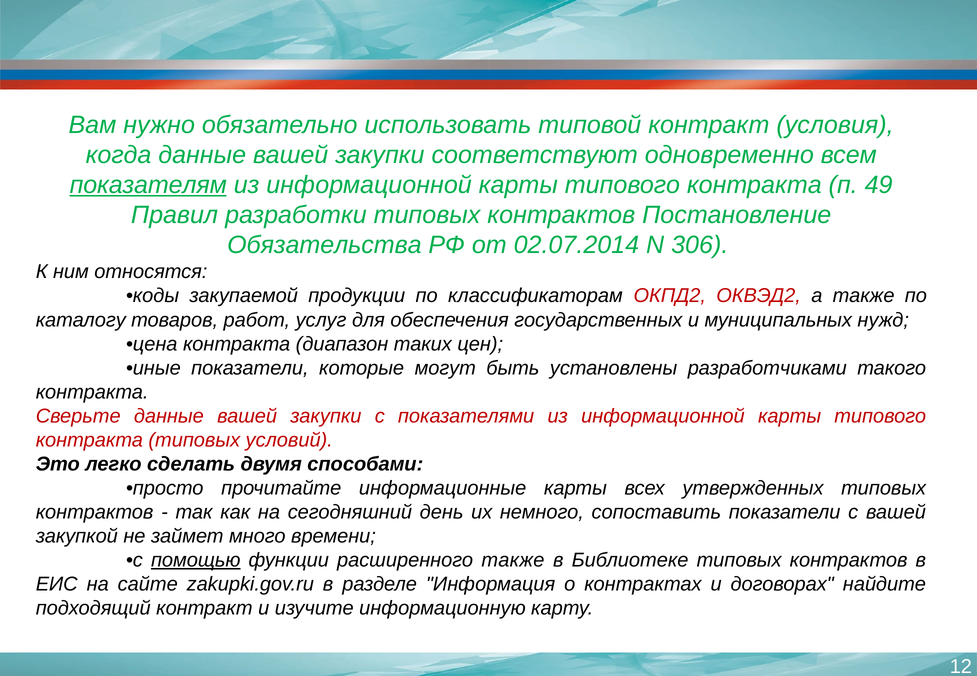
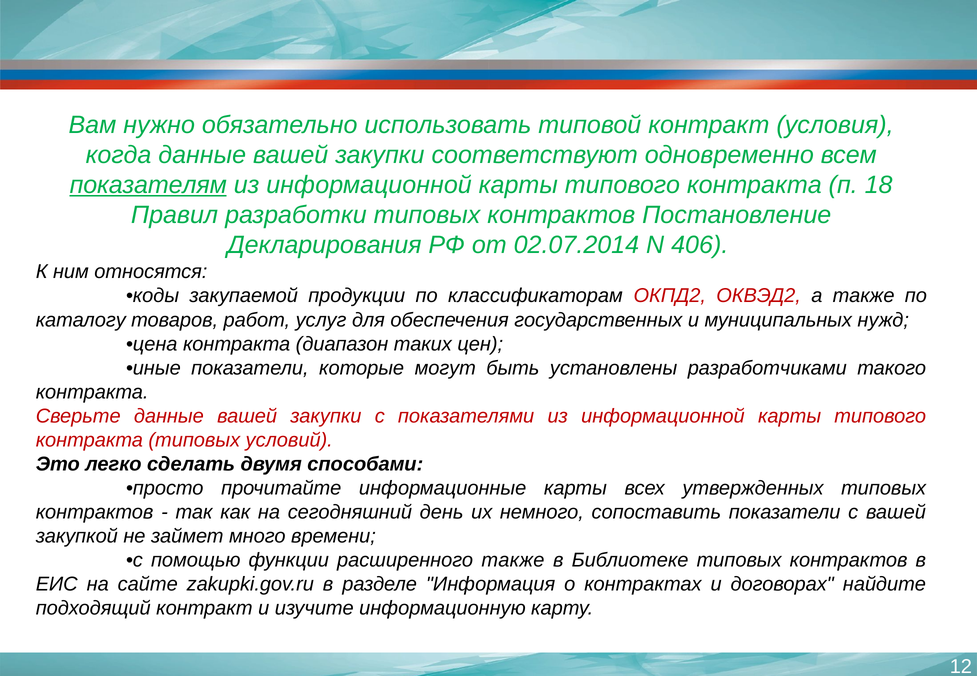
49: 49 -> 18
Обязательства: Обязательства -> Декларирования
306: 306 -> 406
помощью underline: present -> none
